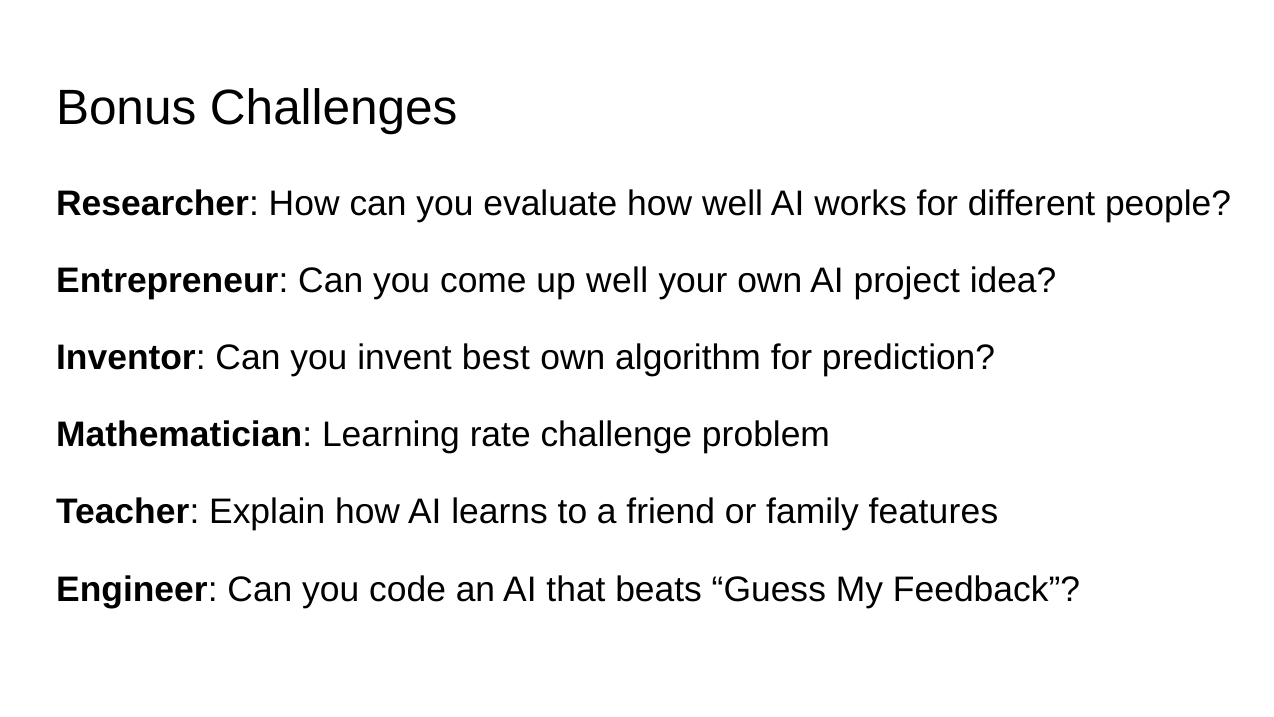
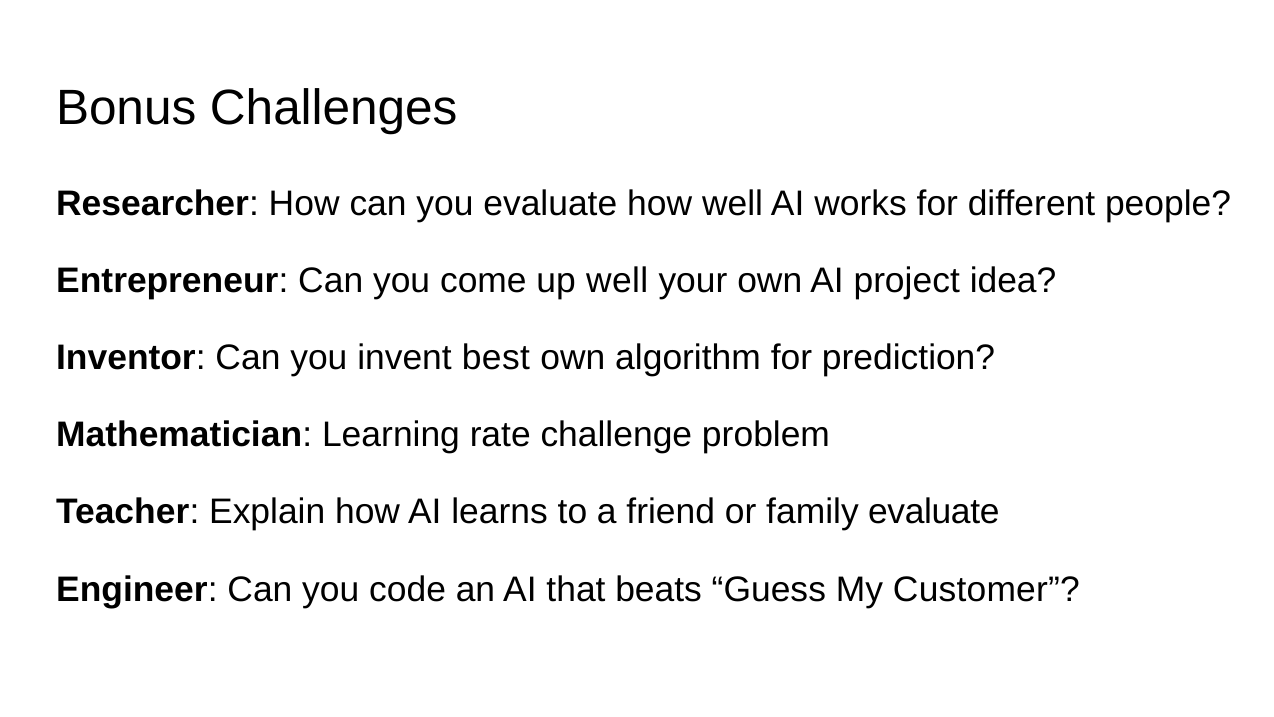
family features: features -> evaluate
Feedback: Feedback -> Customer
